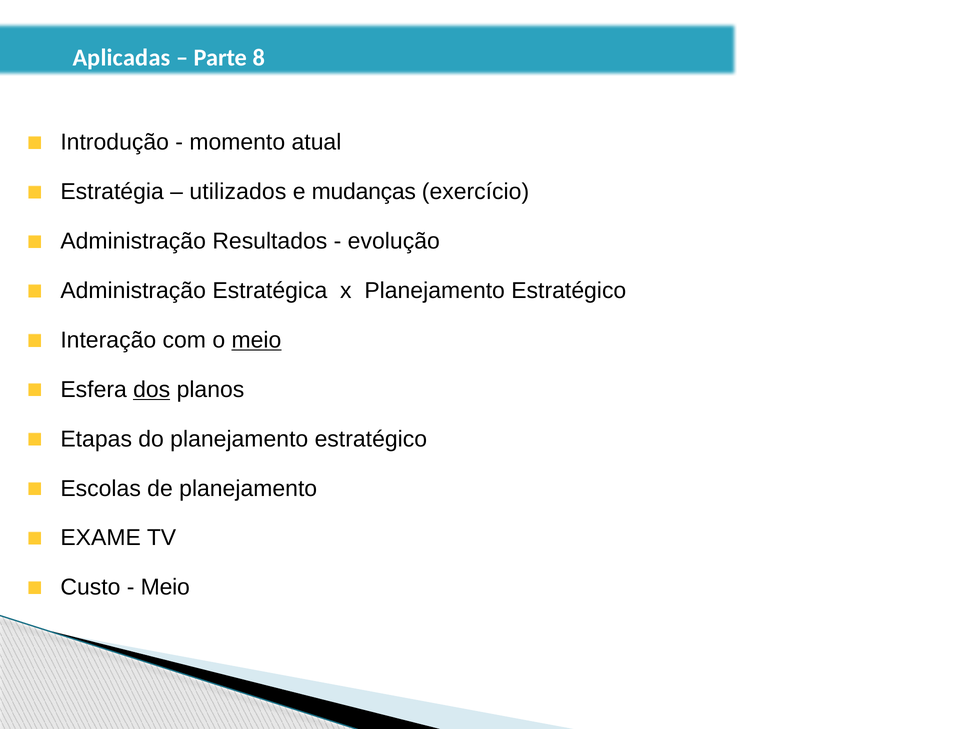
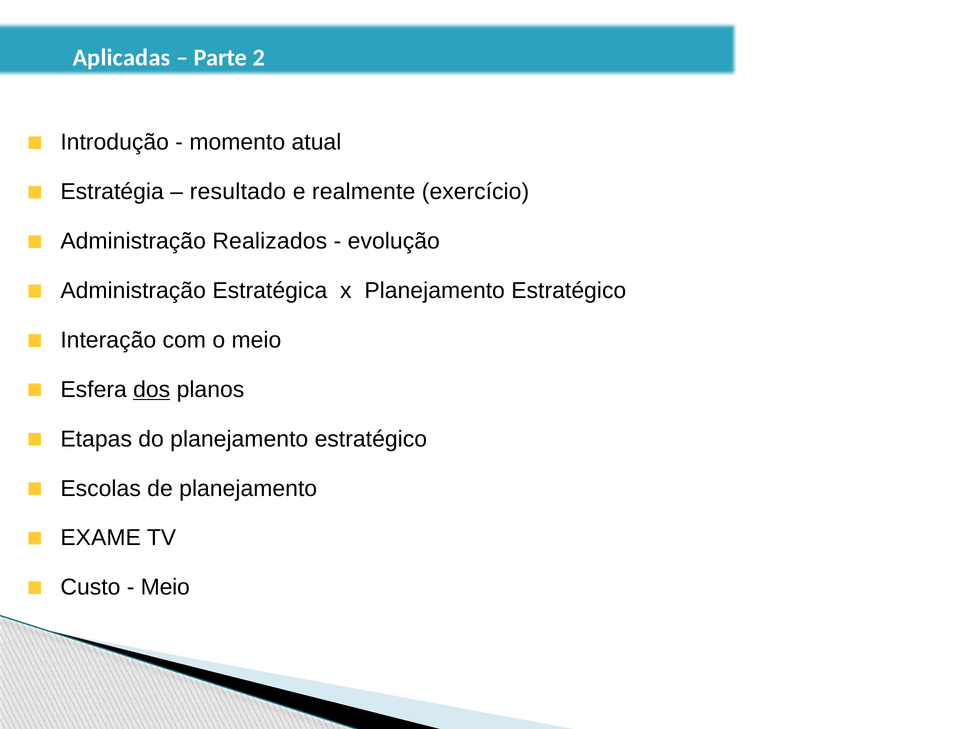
8: 8 -> 2
utilizados: utilizados -> resultado
mudanças: mudanças -> realmente
Resultados: Resultados -> Realizados
meio at (256, 340) underline: present -> none
